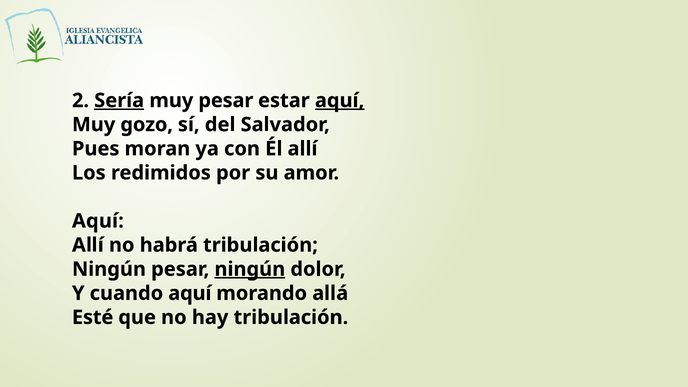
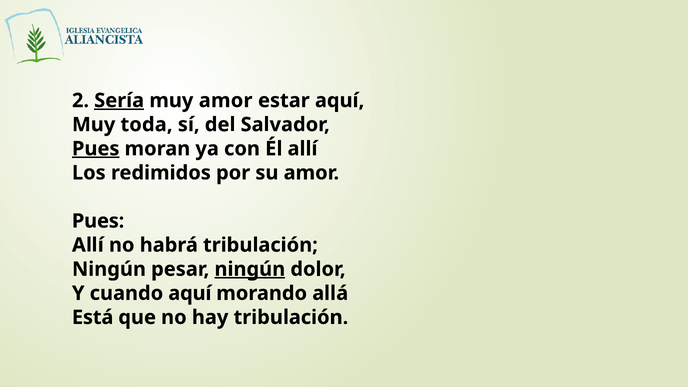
muy pesar: pesar -> amor
aquí at (340, 101) underline: present -> none
gozo: gozo -> toda
Pues at (96, 149) underline: none -> present
Aquí at (98, 221): Aquí -> Pues
Esté: Esté -> Está
